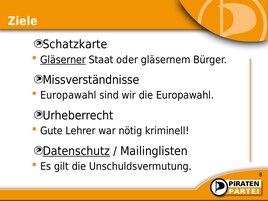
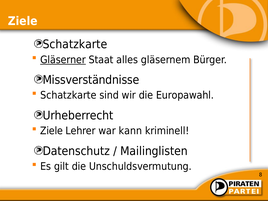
oder: oder -> alles
Europawahl at (68, 95): Europawahl -> Schatzkarte
Gute at (51, 131): Gute -> Ziele
nötig: nötig -> kann
Datenschutz underline: present -> none
